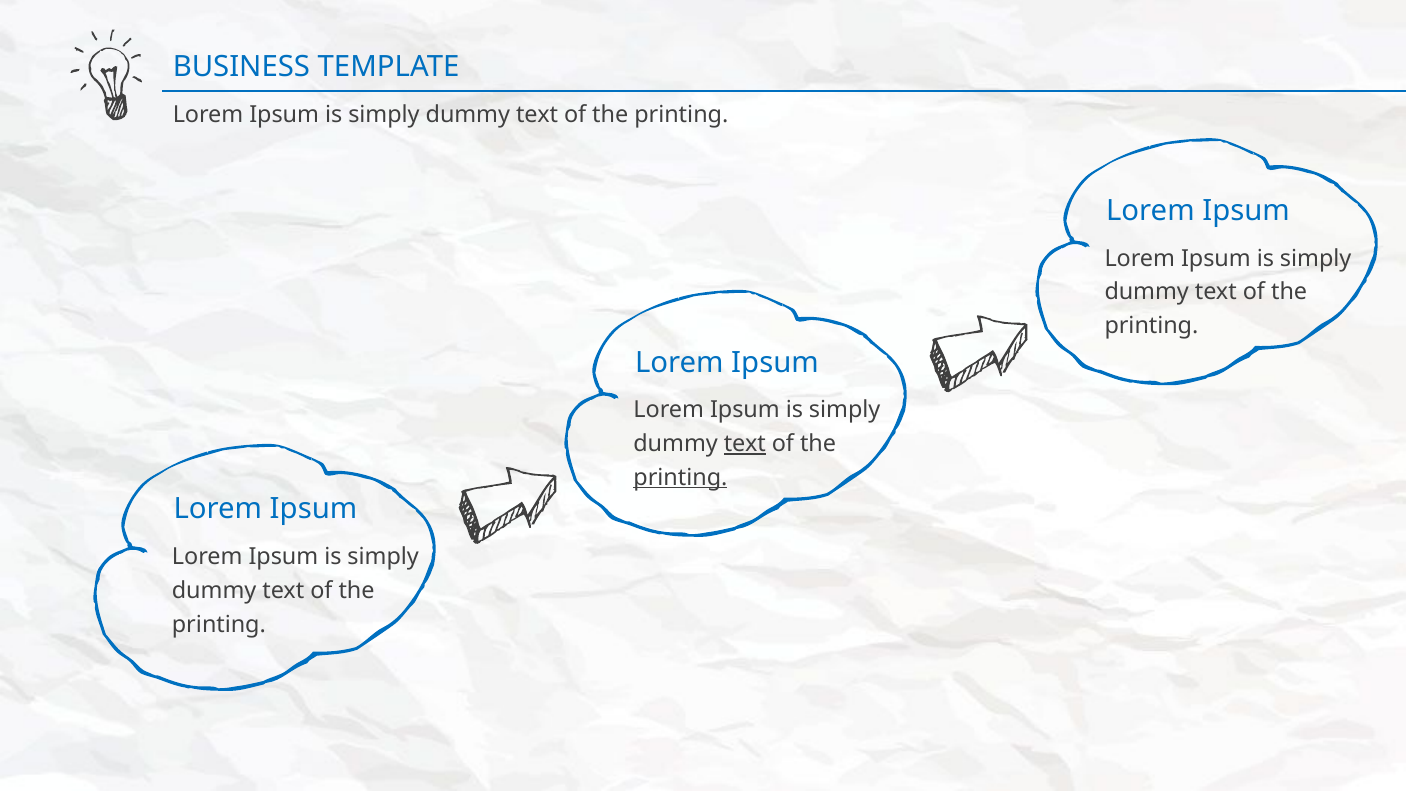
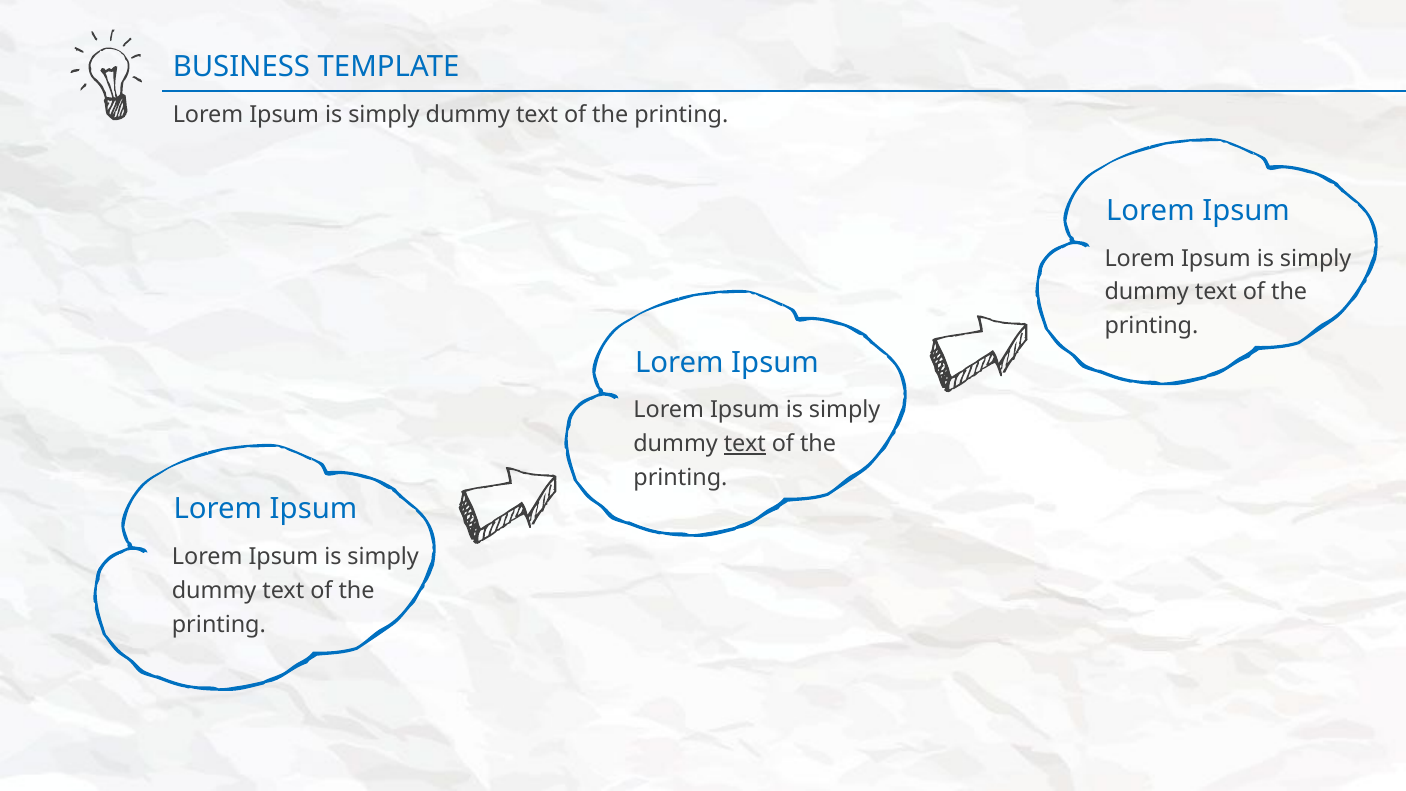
printing at (680, 478) underline: present -> none
